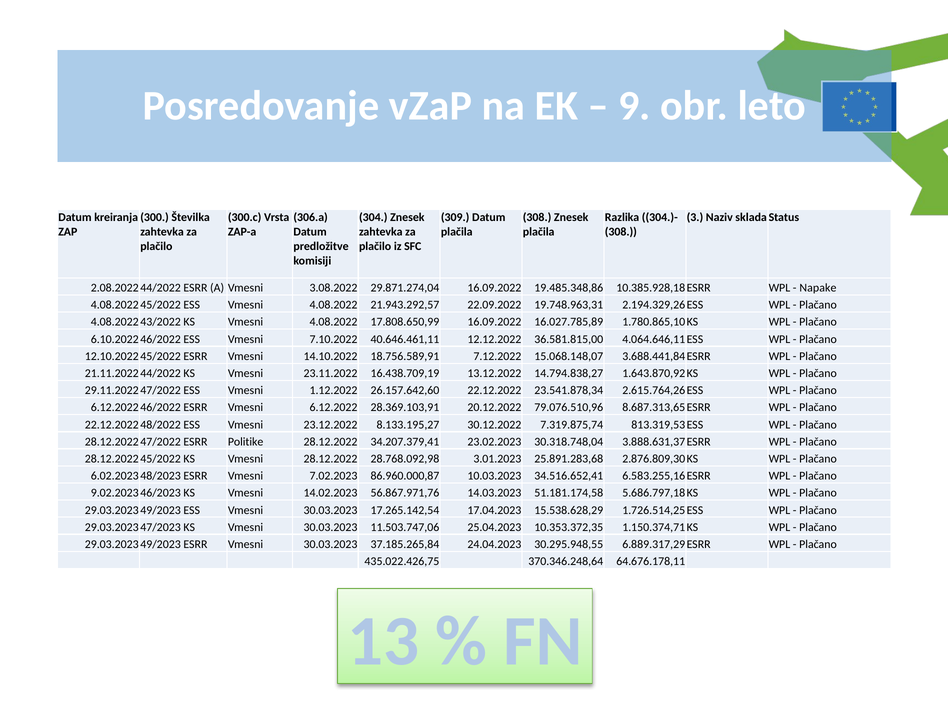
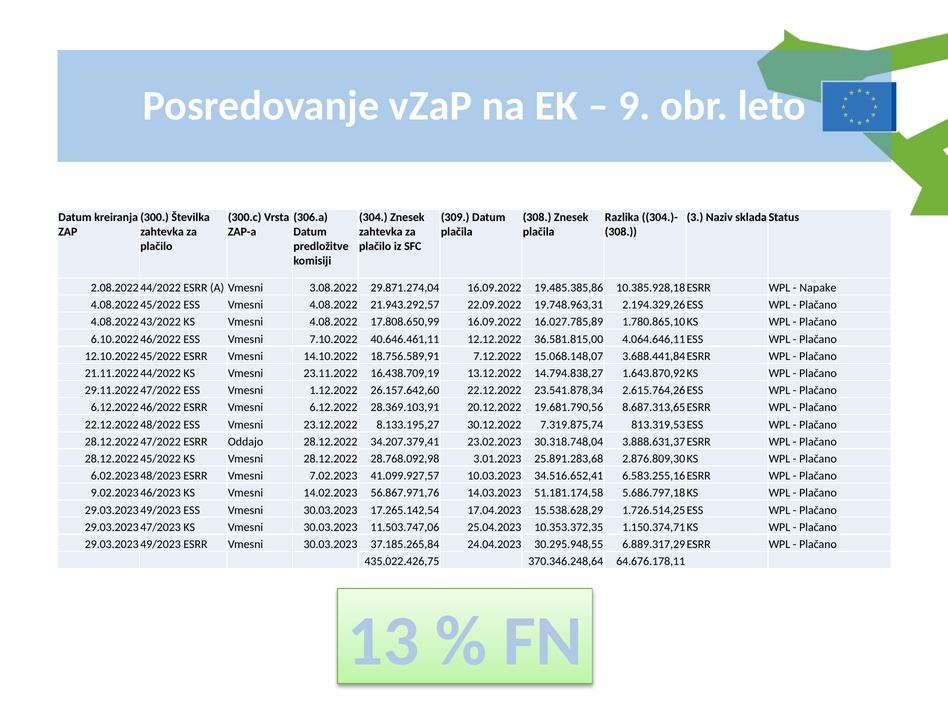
19.485.348,86: 19.485.348,86 -> 19.485.385,86
79.076.510,96: 79.076.510,96 -> 19.681.790,56
Politike: Politike -> Oddajo
86.960.000,87: 86.960.000,87 -> 41.099.927,57
